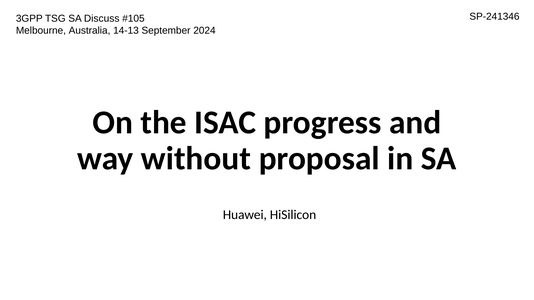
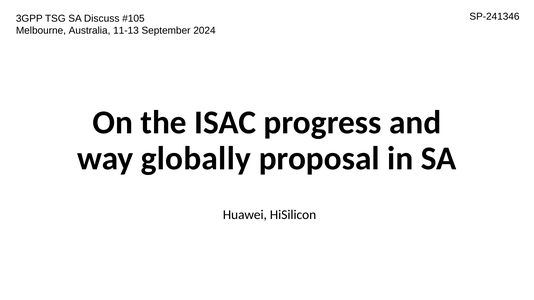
14-13: 14-13 -> 11-13
without: without -> globally
